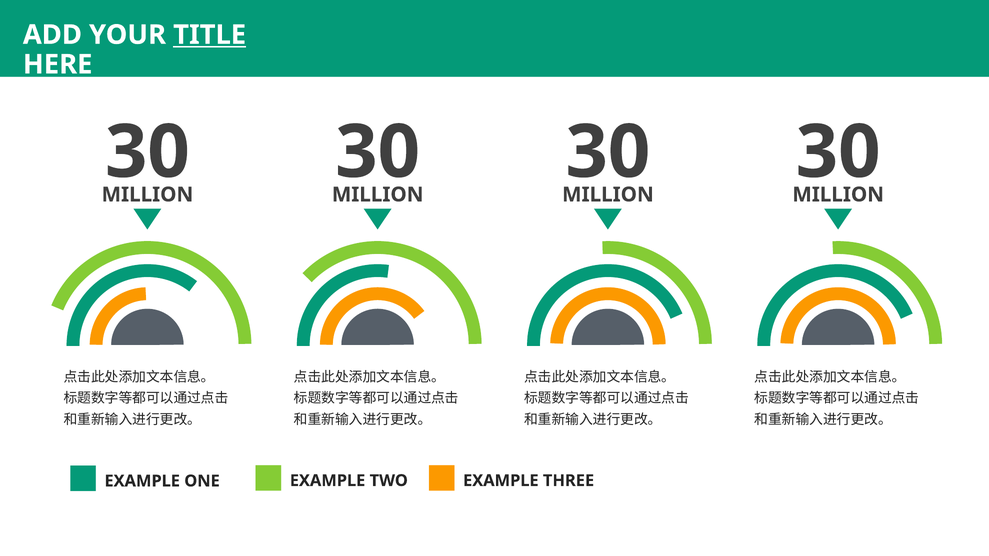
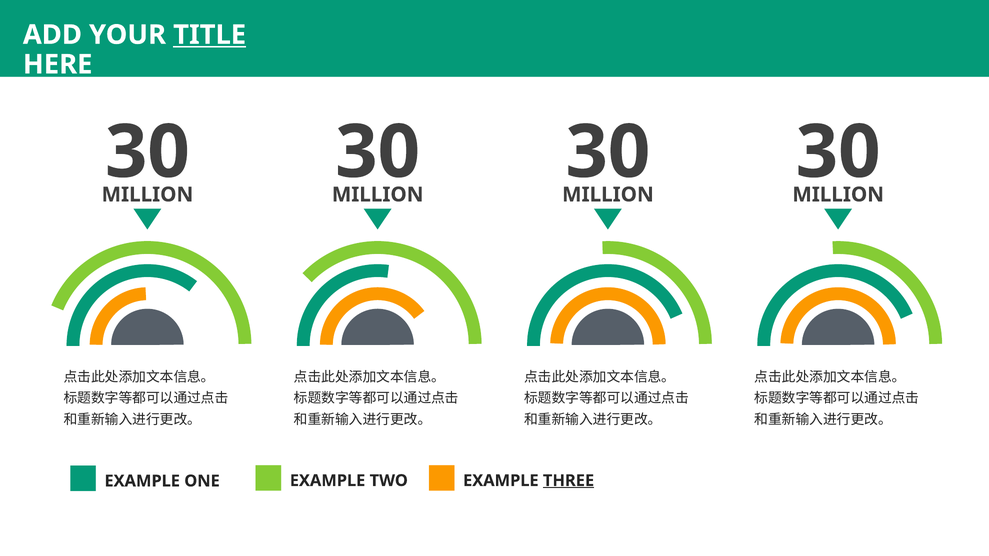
THREE underline: none -> present
